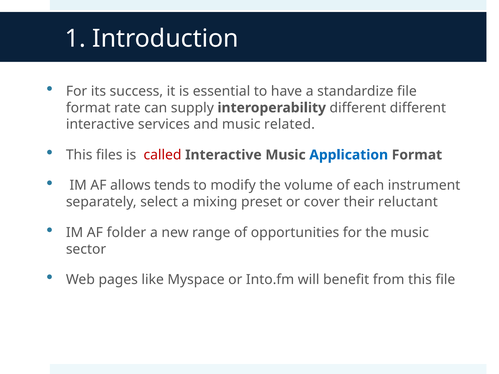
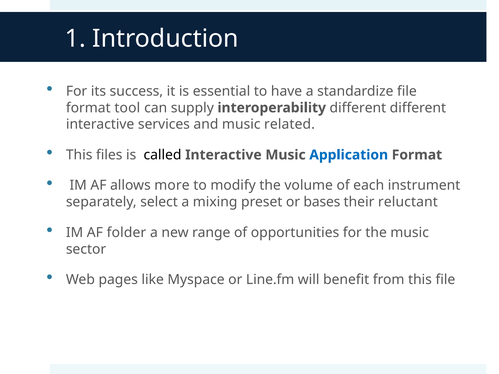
rate: rate -> tool
called colour: red -> black
tends: tends -> more
cover: cover -> bases
Into.fm: Into.fm -> Line.fm
